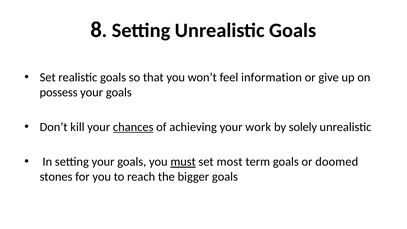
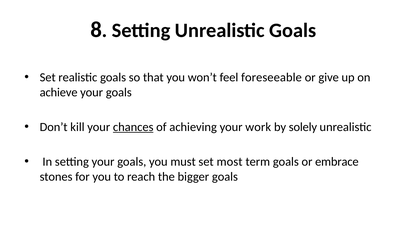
information: information -> foreseeable
possess: possess -> achieve
must underline: present -> none
doomed: doomed -> embrace
